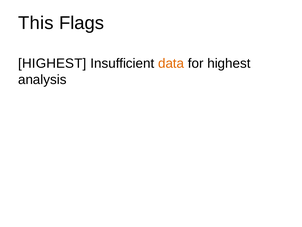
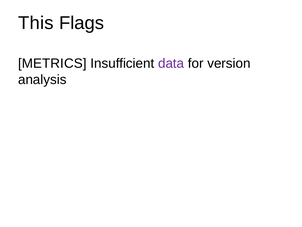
HIGHEST at (52, 63): HIGHEST -> METRICS
data colour: orange -> purple
for highest: highest -> version
